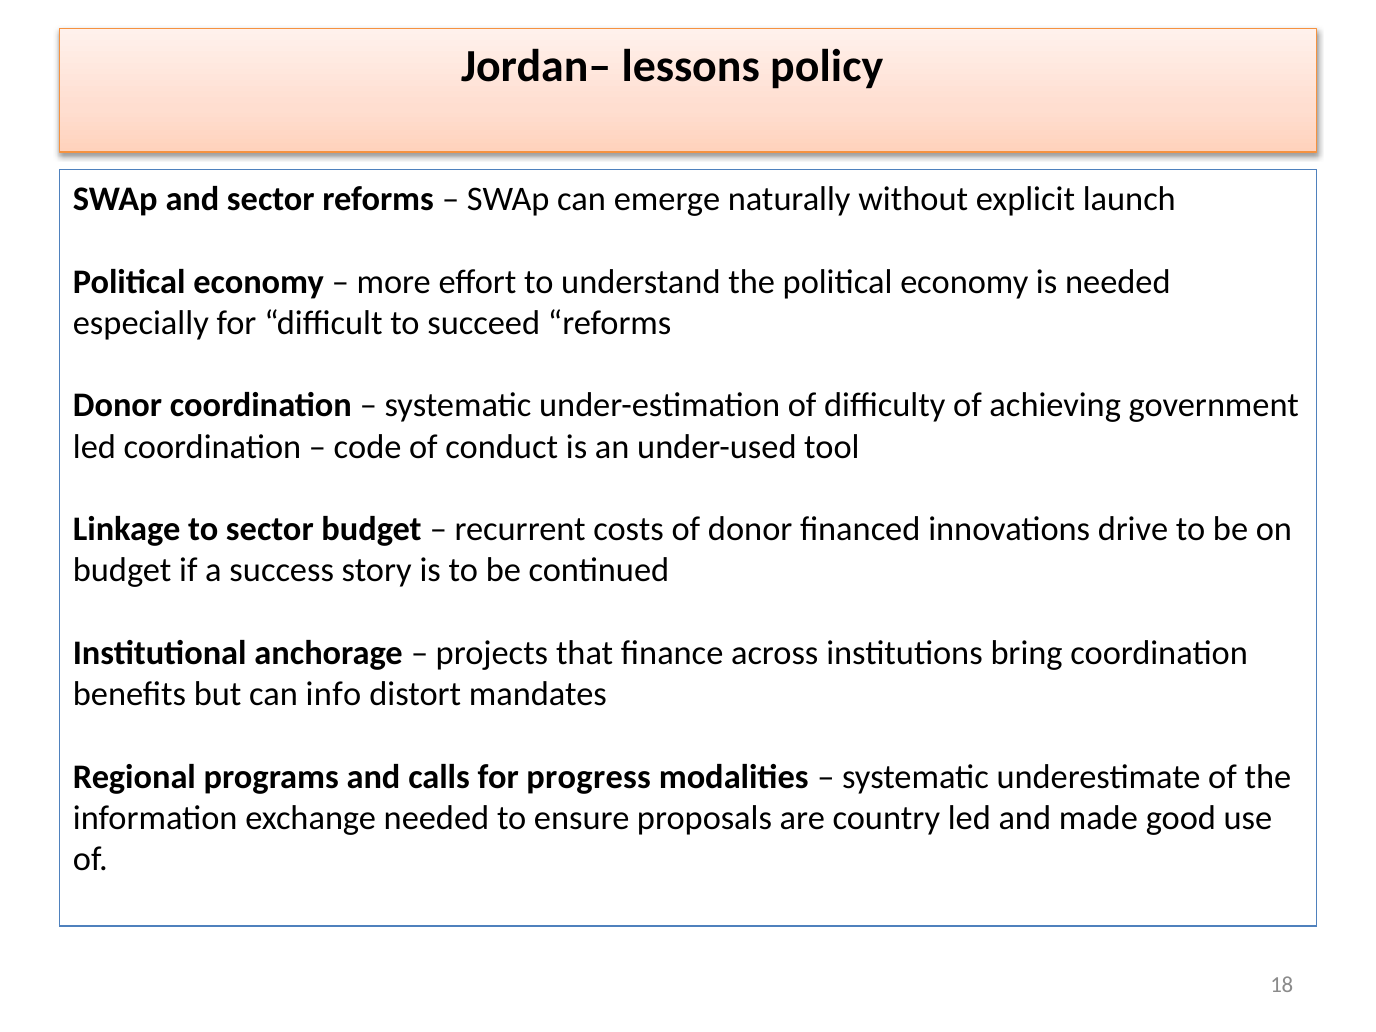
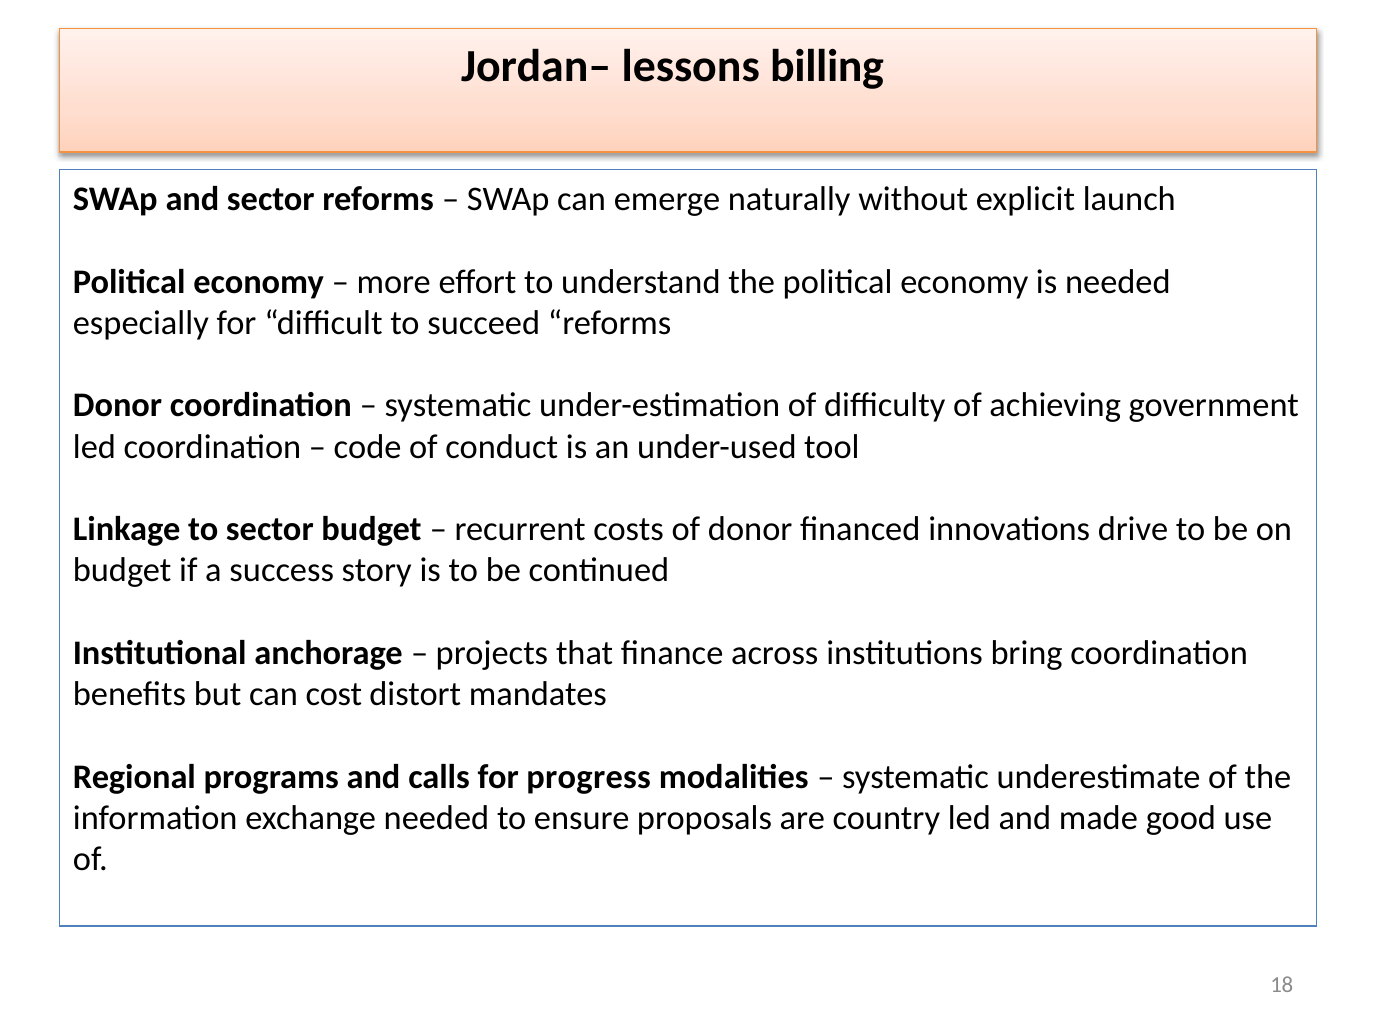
policy: policy -> billing
info: info -> cost
